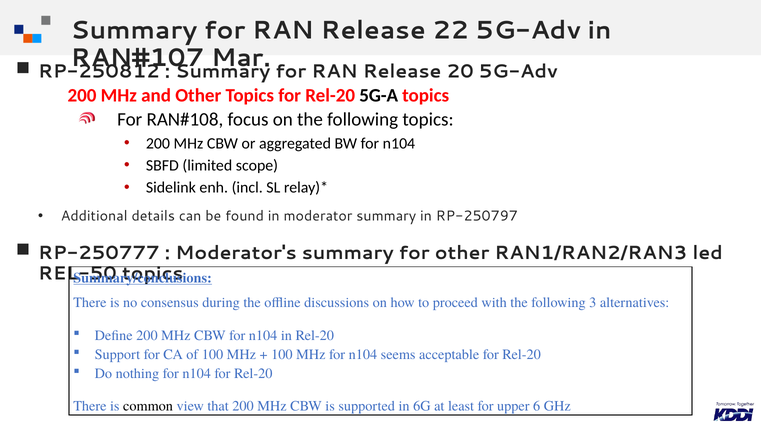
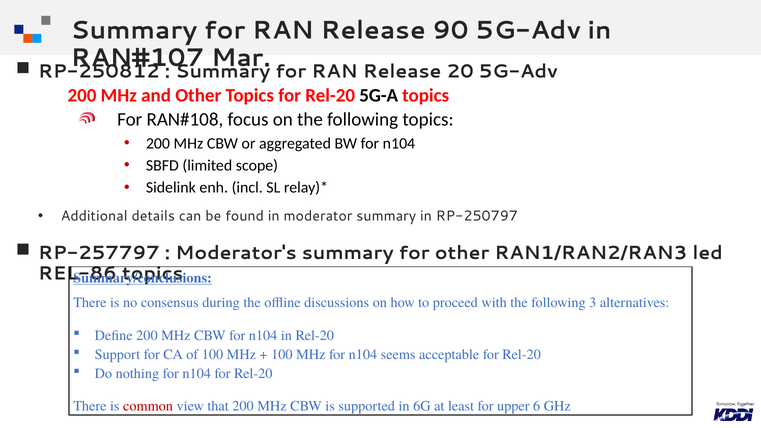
22: 22 -> 90
RP-250777: RP-250777 -> RP-257797
REL-50: REL-50 -> REL-86
common colour: black -> red
